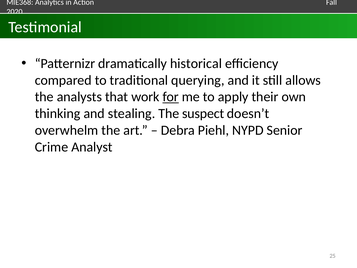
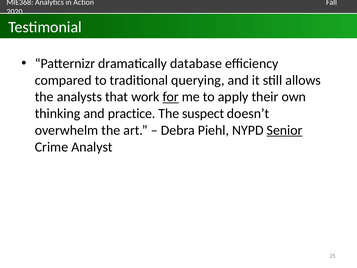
historical: historical -> database
stealing: stealing -> practice
Senior underline: none -> present
